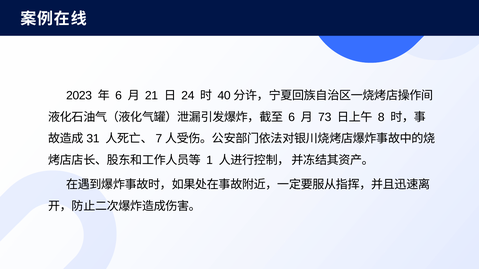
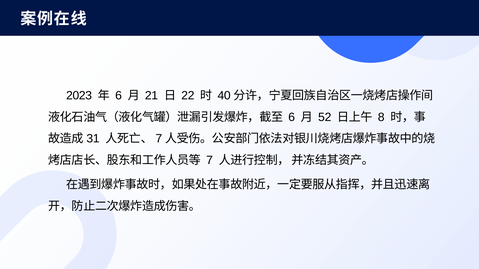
24: 24 -> 22
73: 73 -> 52
1: 1 -> 7
